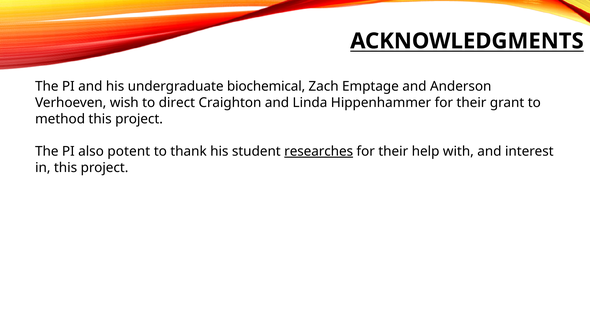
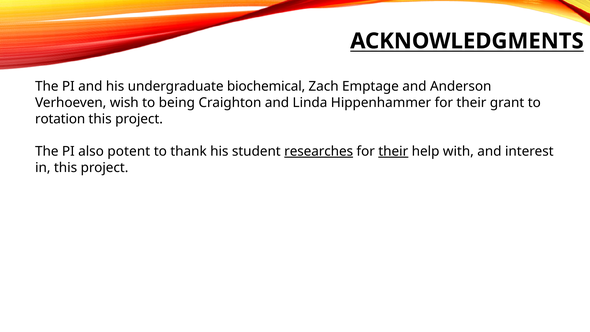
direct: direct -> being
method: method -> rotation
their at (393, 151) underline: none -> present
